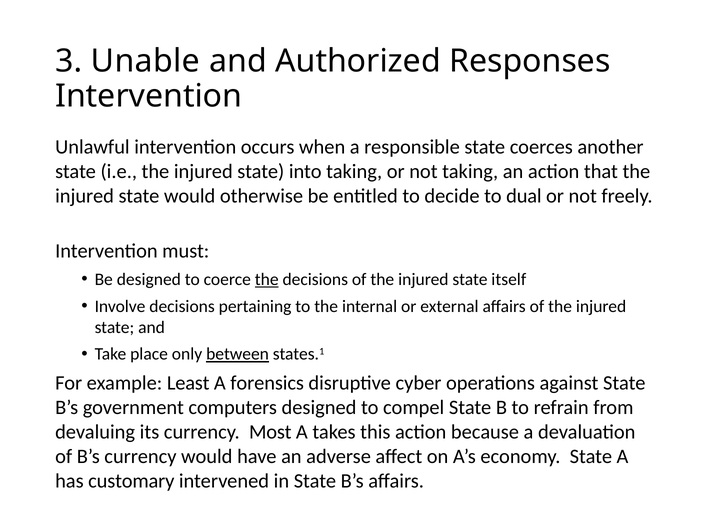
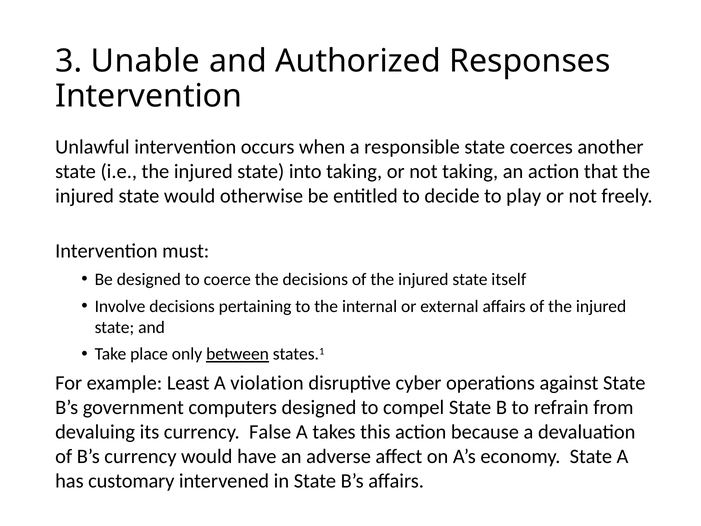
dual: dual -> play
the at (267, 279) underline: present -> none
forensics: forensics -> violation
Most: Most -> False
